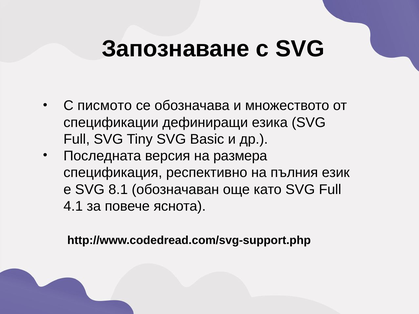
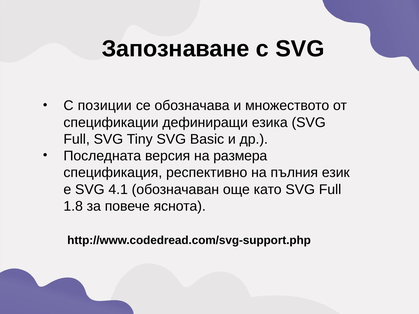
писмото: писмото -> позиции
8.1: 8.1 -> 4.1
4.1: 4.1 -> 1.8
